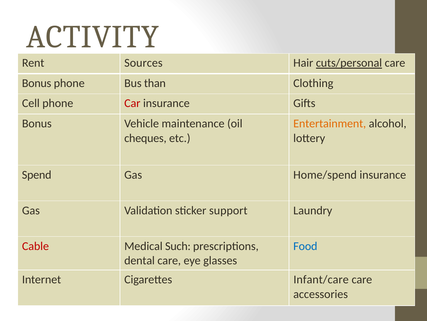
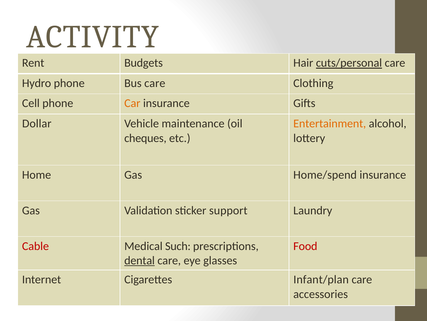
Sources: Sources -> Budgets
Bonus at (37, 83): Bonus -> Hydro
Bus than: than -> care
Car colour: red -> orange
Bonus at (37, 123): Bonus -> Dollar
Spend: Spend -> Home
Food colour: blue -> red
dental underline: none -> present
Infant/care: Infant/care -> Infant/plan
